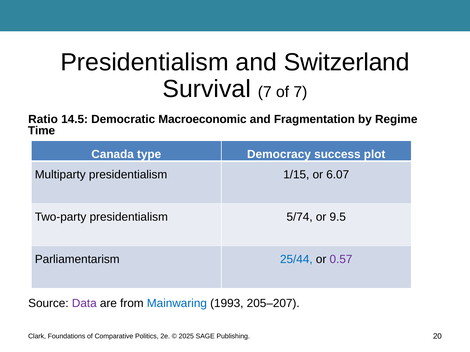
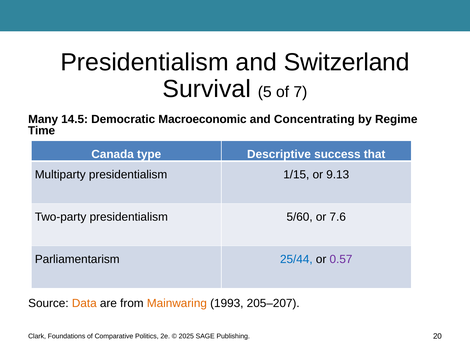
Survival 7: 7 -> 5
Ratio: Ratio -> Many
Fragmentation: Fragmentation -> Concentrating
Democracy: Democracy -> Descriptive
plot: plot -> that
6.07: 6.07 -> 9.13
5/74: 5/74 -> 5/60
9.5: 9.5 -> 7.6
Data colour: purple -> orange
Mainwaring colour: blue -> orange
